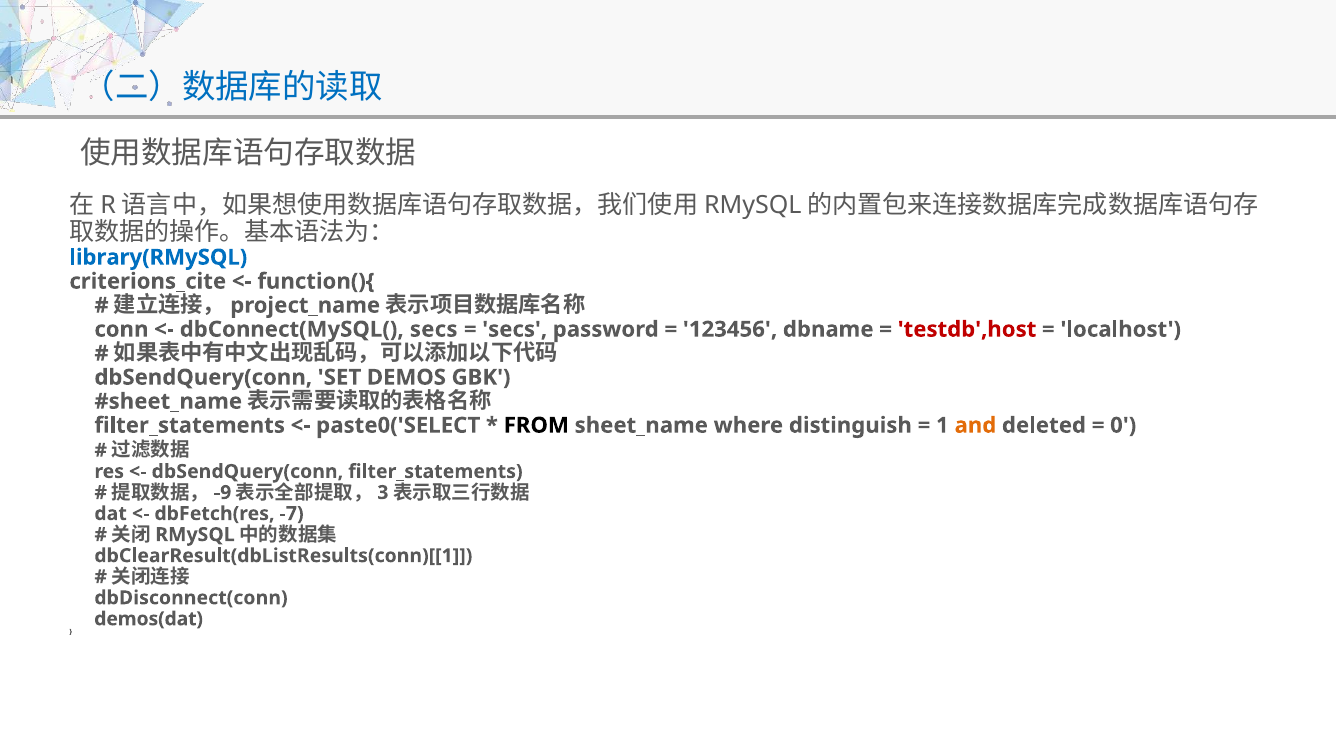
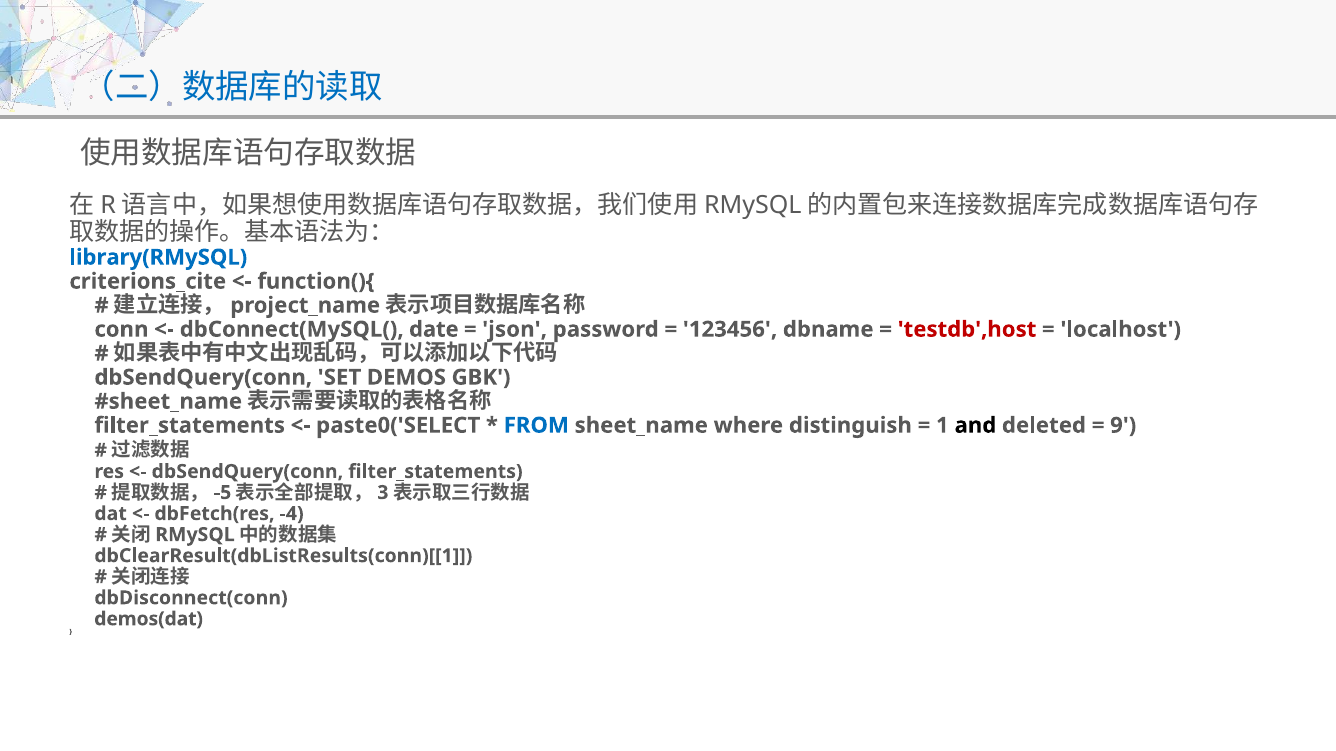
dbConnect(MySQL( secs: secs -> date
secs at (515, 330): secs -> json
FROM colour: black -> blue
and colour: orange -> black
0: 0 -> 9
-9: -9 -> -5
-7: -7 -> -4
